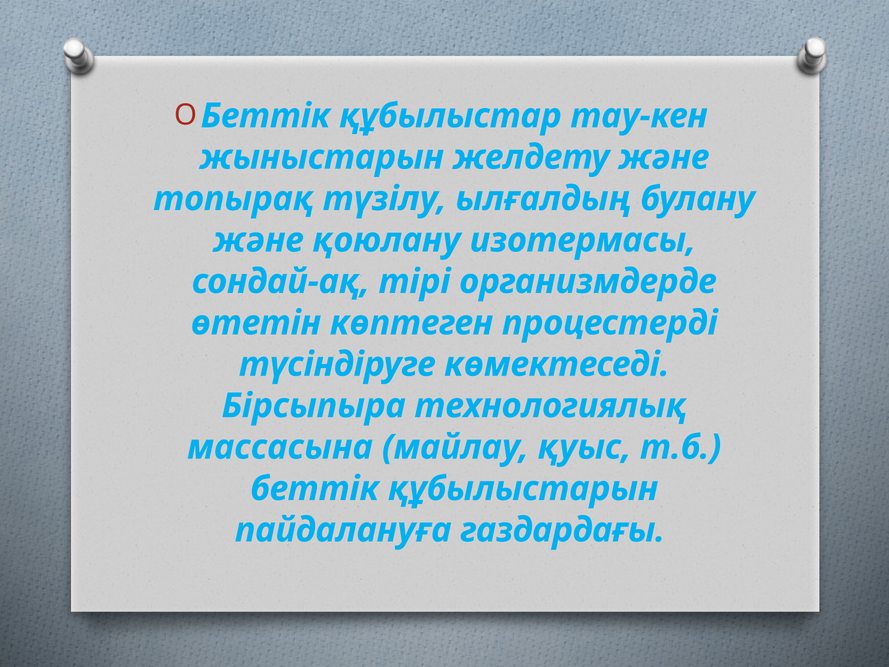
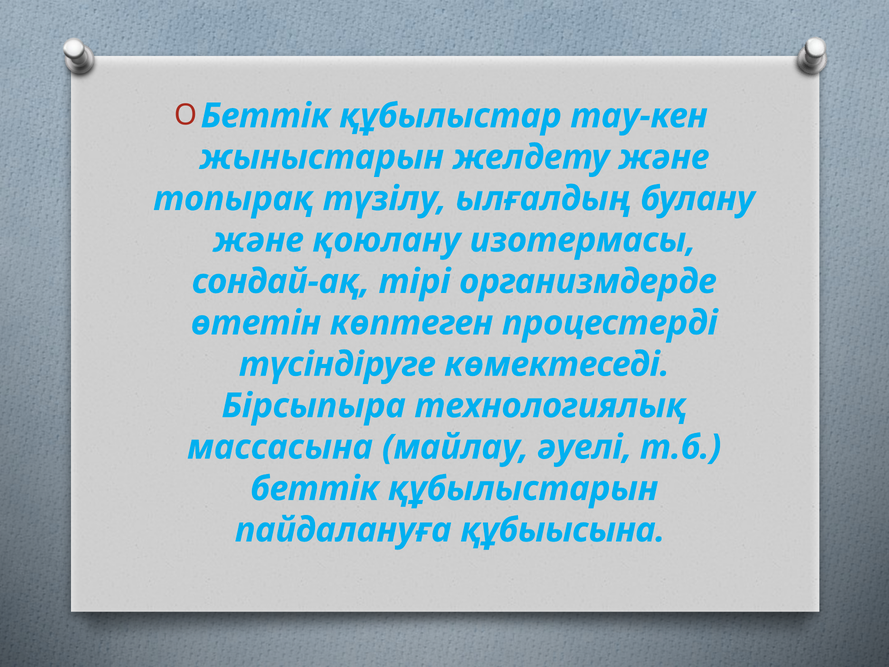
қуыс: қуыс -> әуелі
газдардағы: газдардағы -> құбыысына
